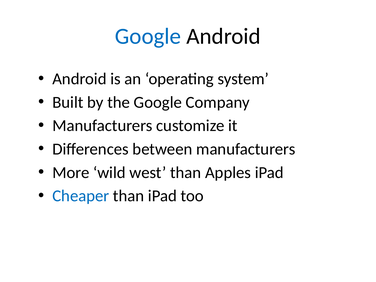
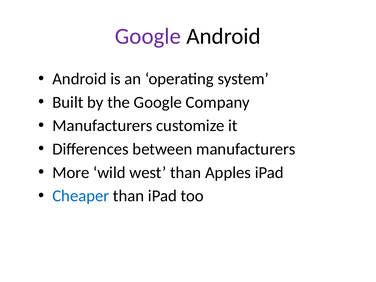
Google at (148, 36) colour: blue -> purple
